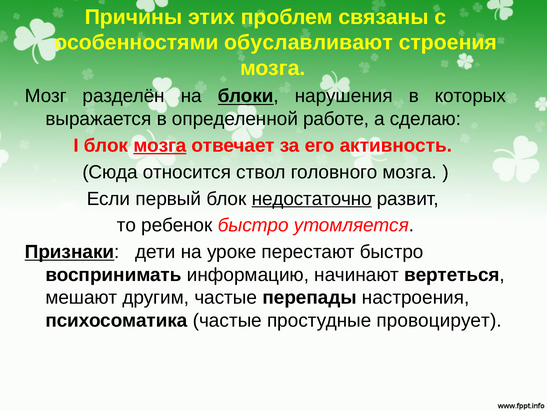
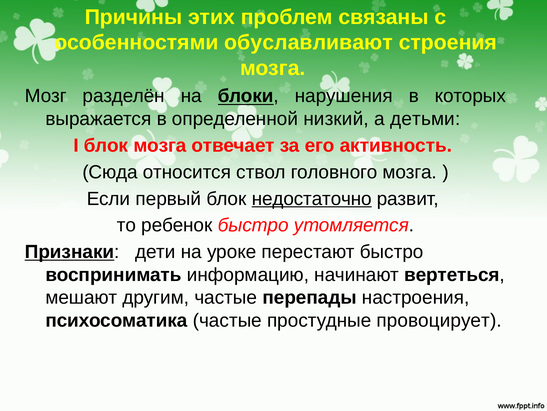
работе: работе -> низкий
сделаю: сделаю -> детьми
мозга at (160, 145) underline: present -> none
